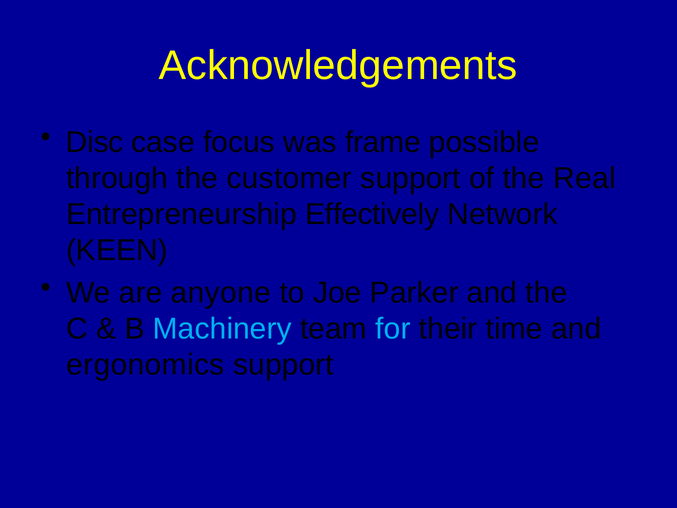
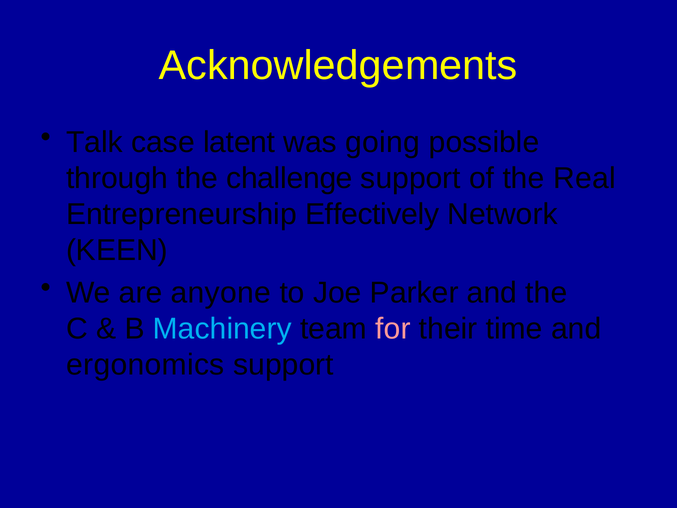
Disc: Disc -> Talk
focus: focus -> latent
frame: frame -> going
customer: customer -> challenge
for colour: light blue -> pink
